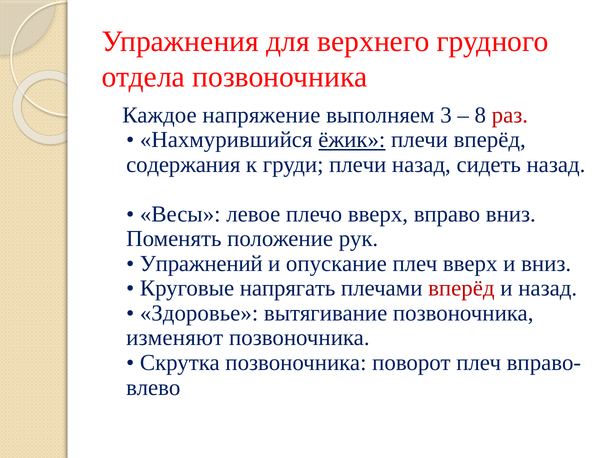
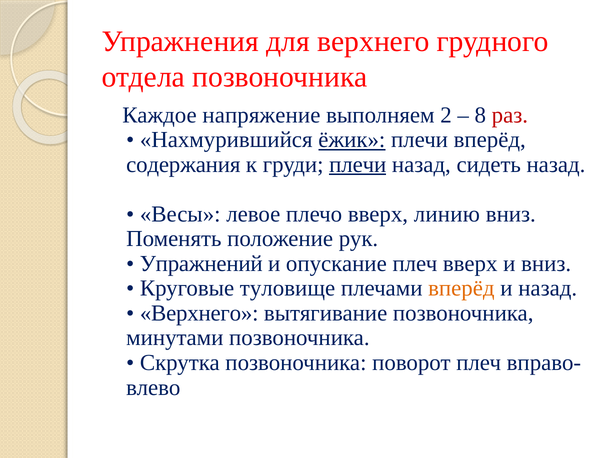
3: 3 -> 2
плечи at (358, 164) underline: none -> present
вправо: вправо -> линию
напрягать: напрягать -> туловище
вперёд at (461, 288) colour: red -> orange
Здоровье at (199, 313): Здоровье -> Верхнего
изменяют: изменяют -> минутами
